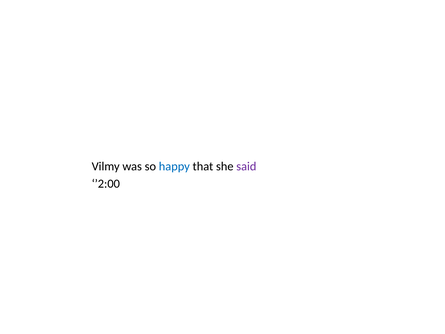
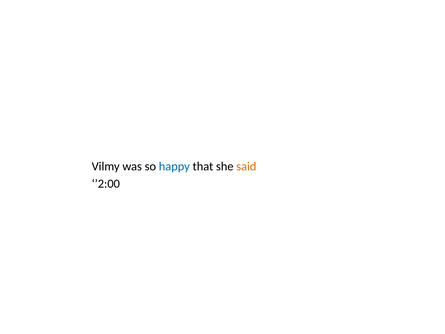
said colour: purple -> orange
